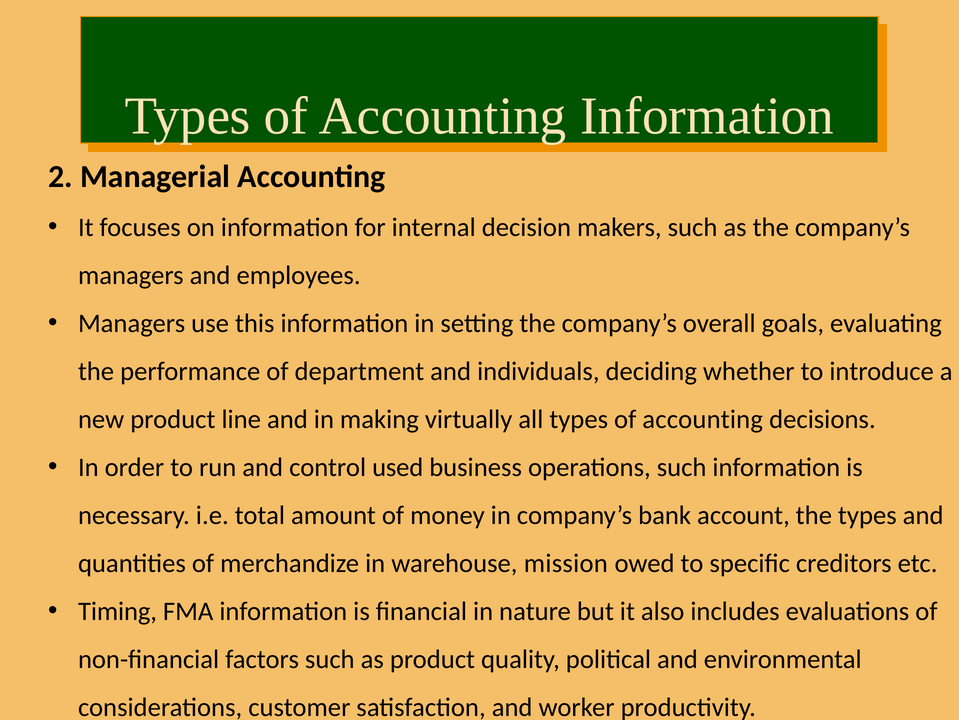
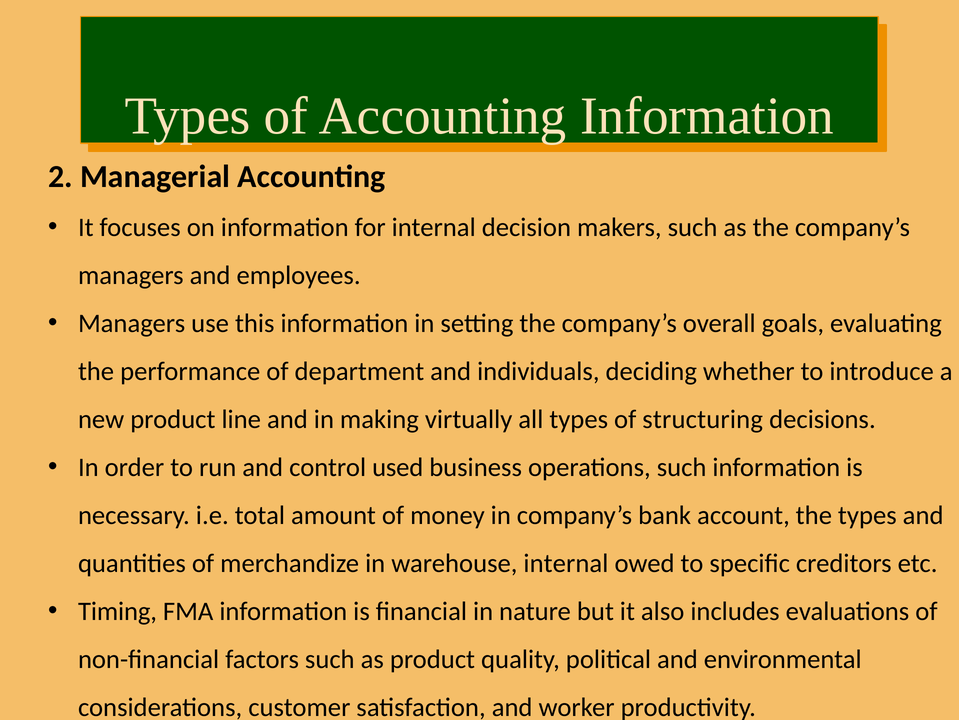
all types of accounting: accounting -> structuring
warehouse mission: mission -> internal
